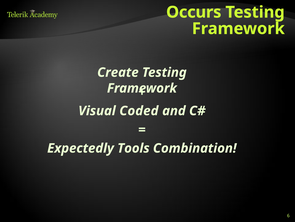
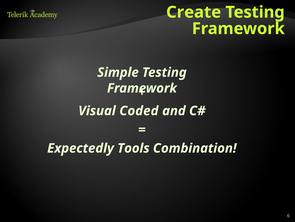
Occurs: Occurs -> Create
Create: Create -> Simple
